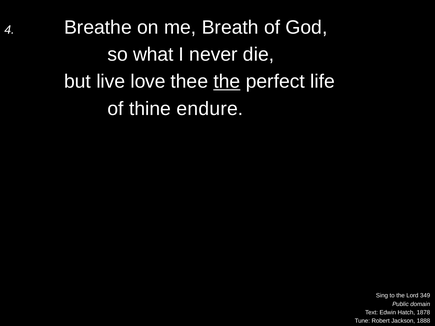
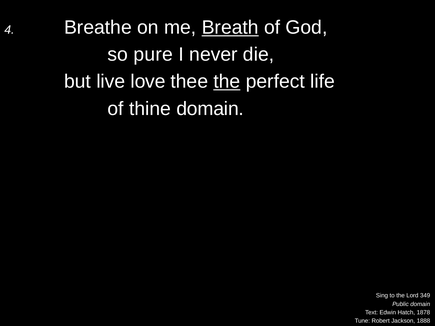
Breath underline: none -> present
what: what -> pure
thine endure: endure -> domain
